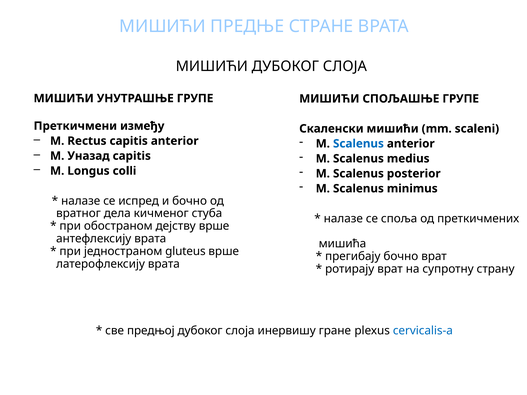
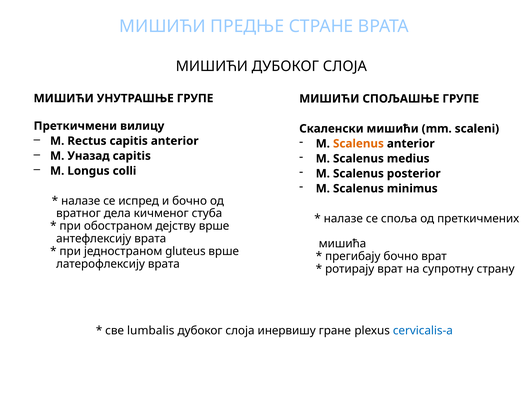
између: између -> вилицу
Scalenus at (358, 144) colour: blue -> orange
предњој: предњој -> lumbalis
